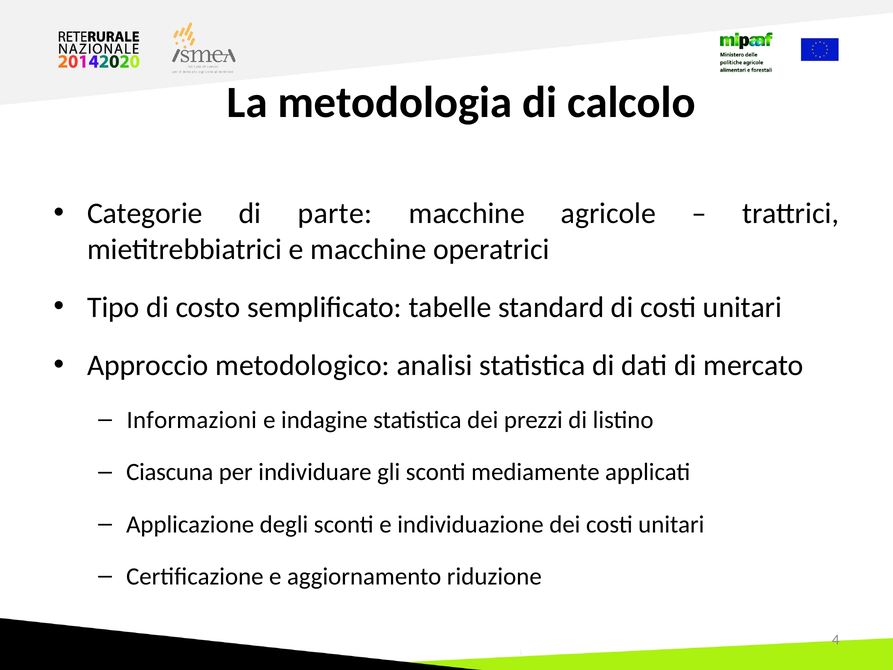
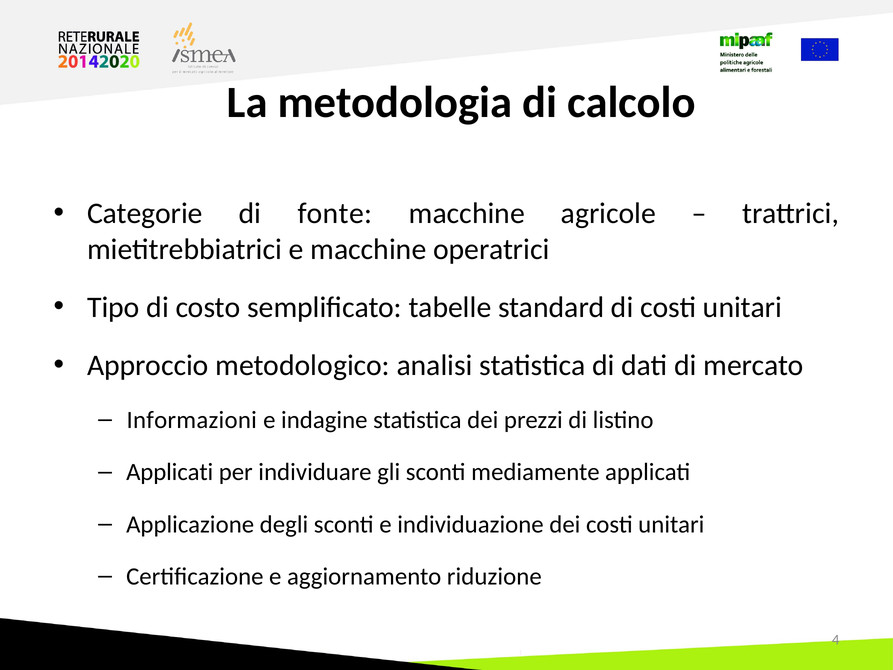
parte: parte -> fonte
Ciascuna at (170, 472): Ciascuna -> Applicati
